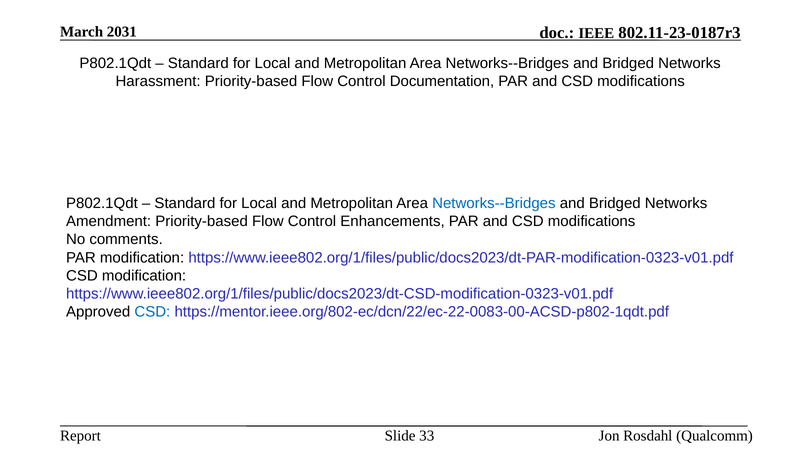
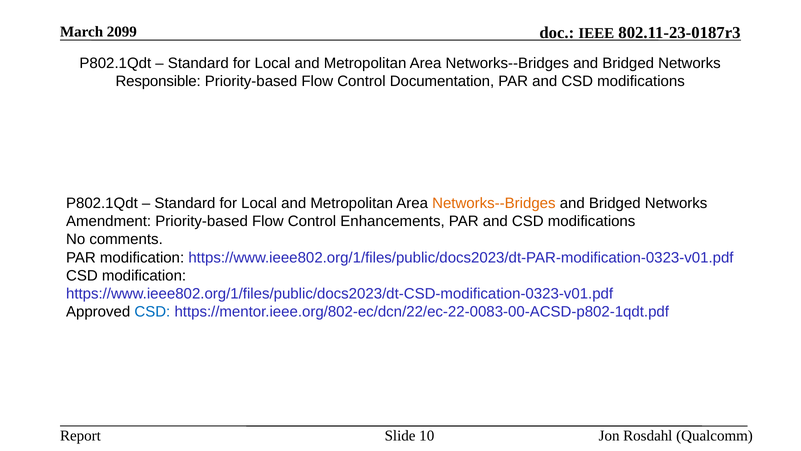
2031: 2031 -> 2099
Harassment: Harassment -> Responsible
Networks--Bridges at (494, 203) colour: blue -> orange
33: 33 -> 10
